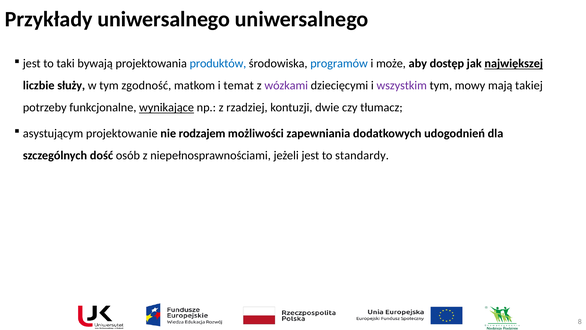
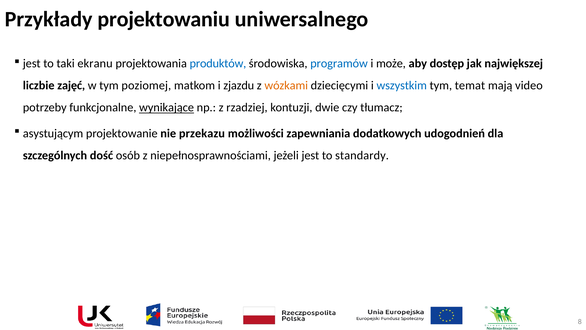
Przykłady uniwersalnego: uniwersalnego -> projektowaniu
bywają: bywają -> ekranu
największej underline: present -> none
służy: służy -> zajęć
zgodność: zgodność -> poziomej
temat: temat -> zjazdu
wózkami colour: purple -> orange
wszystkim colour: purple -> blue
mowy: mowy -> temat
takiej: takiej -> video
rodzajem: rodzajem -> przekazu
